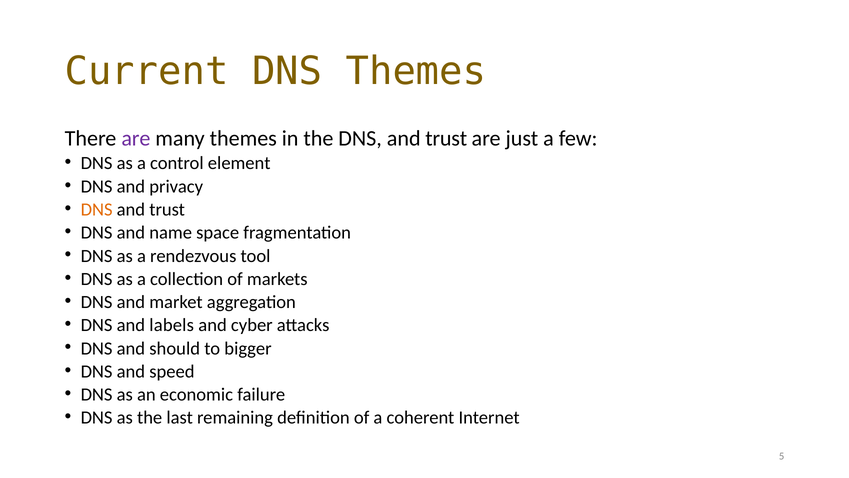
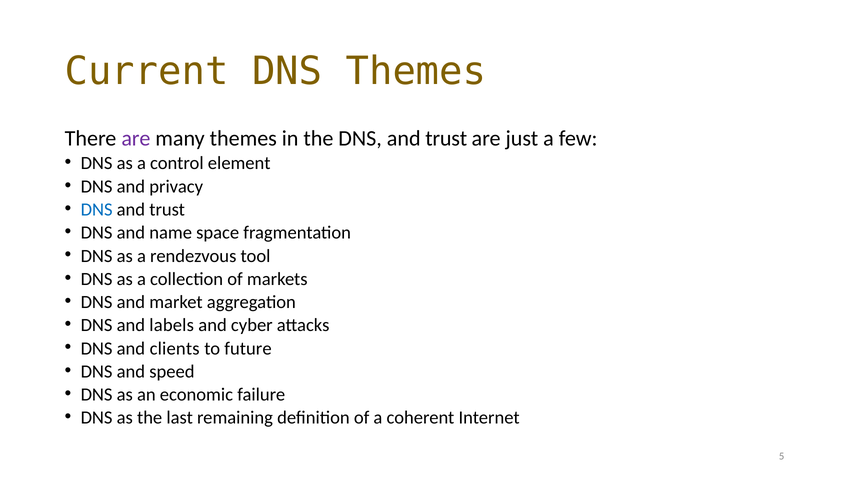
DNS at (97, 209) colour: orange -> blue
should: should -> clients
bigger: bigger -> future
